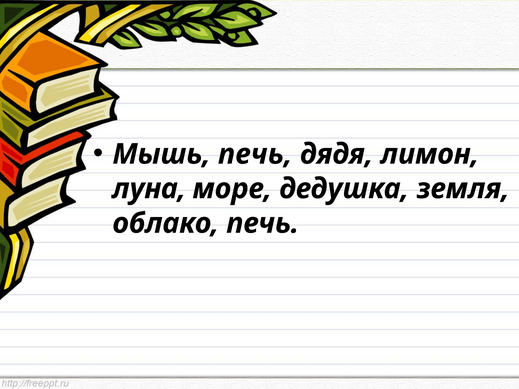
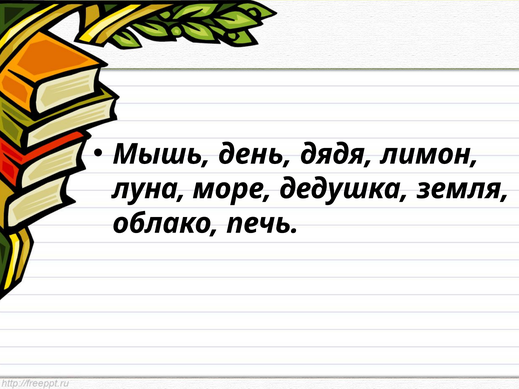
Мышь печь: печь -> день
